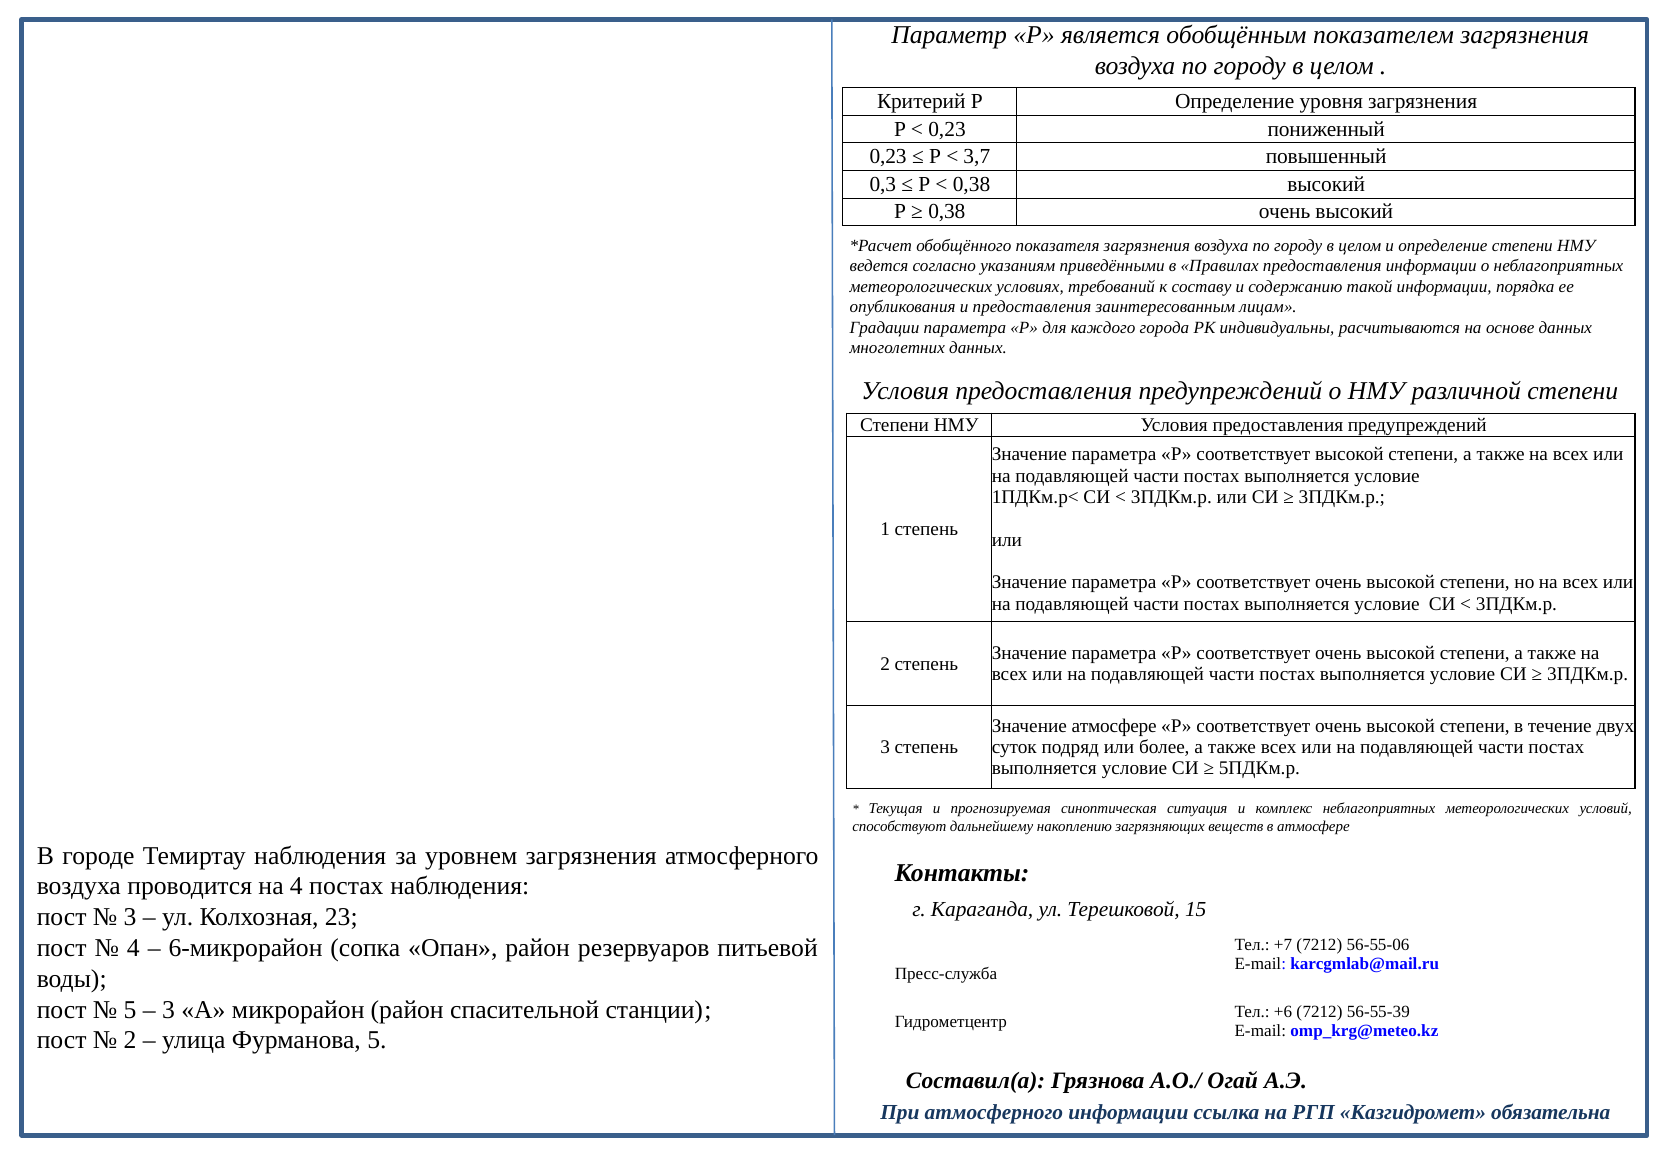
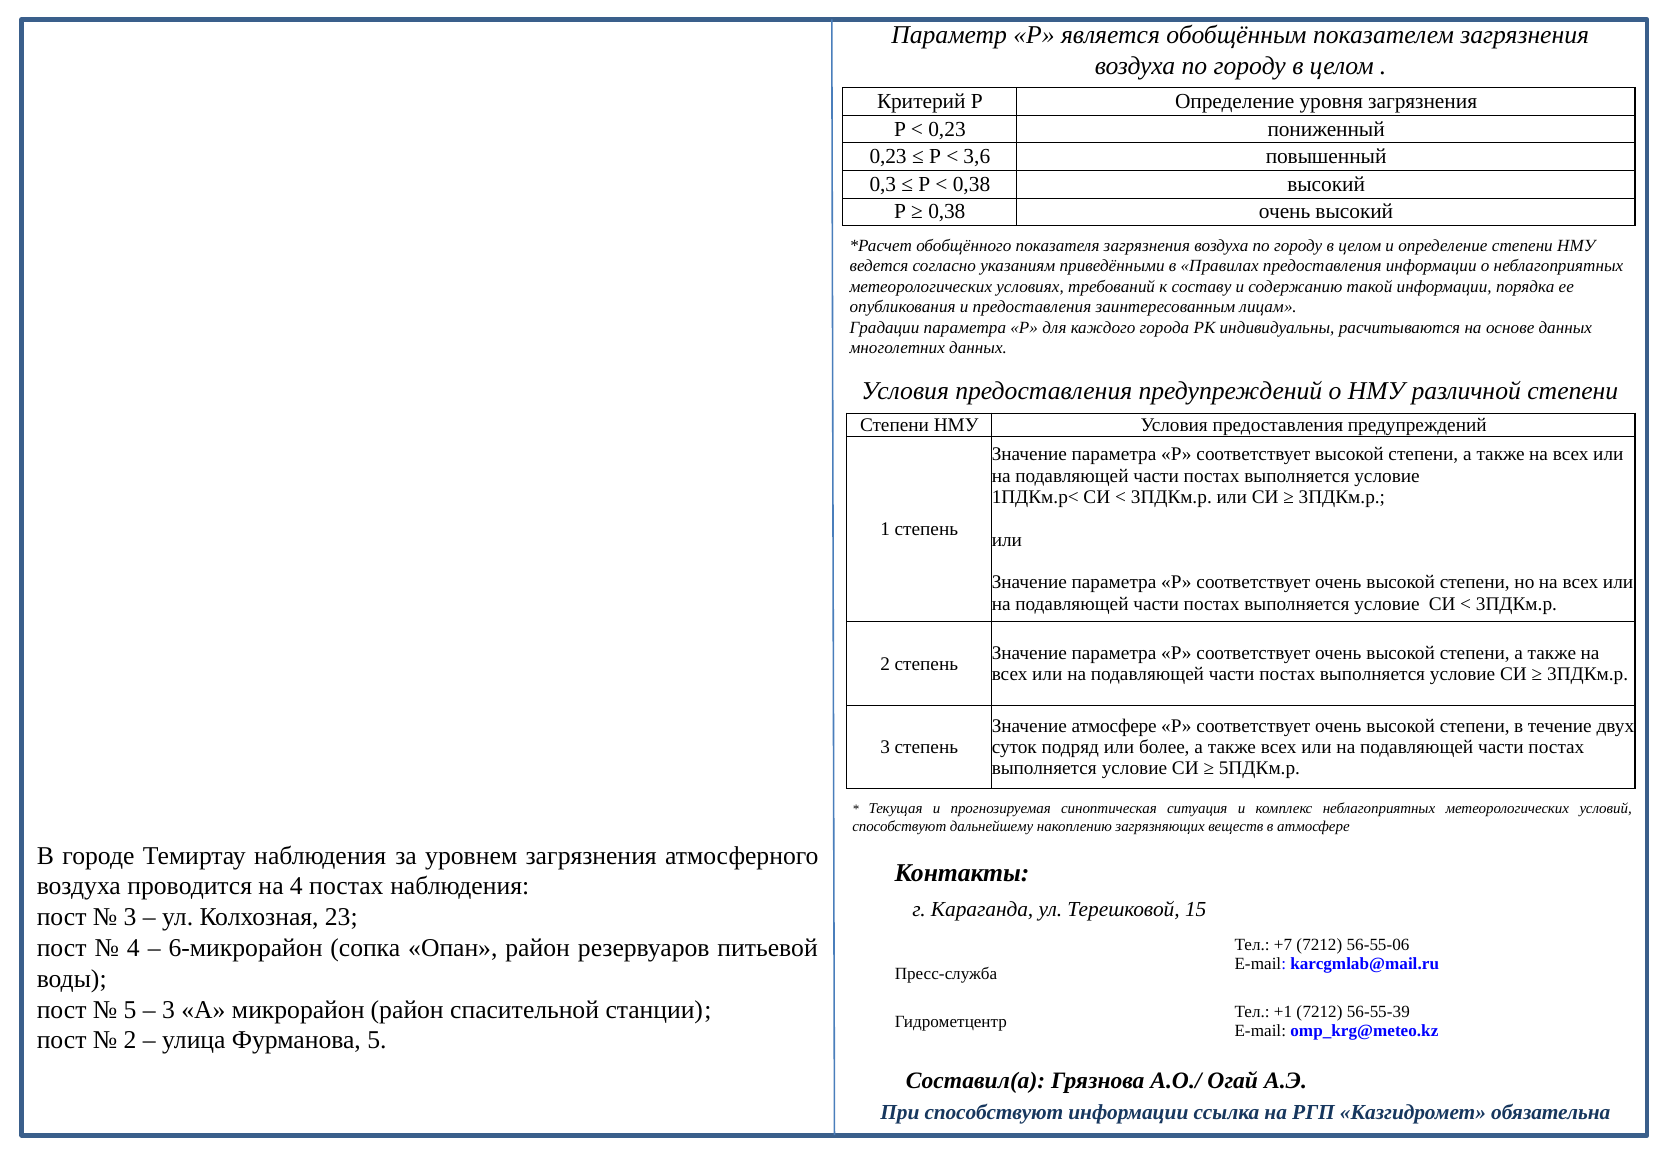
3,7: 3,7 -> 3,6
+6: +6 -> +1
При атмосферного: атмосферного -> способствуют
